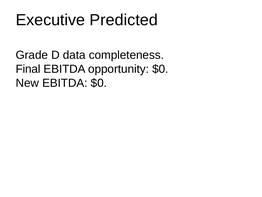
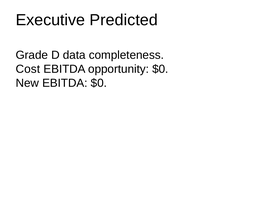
Final: Final -> Cost
